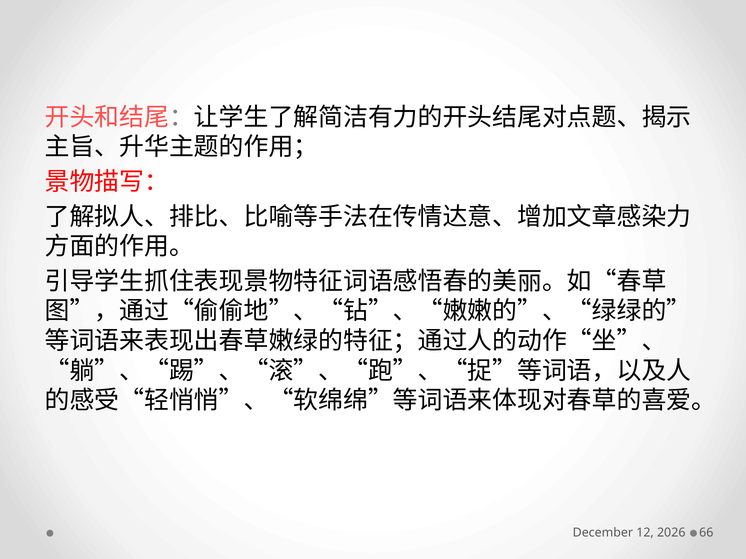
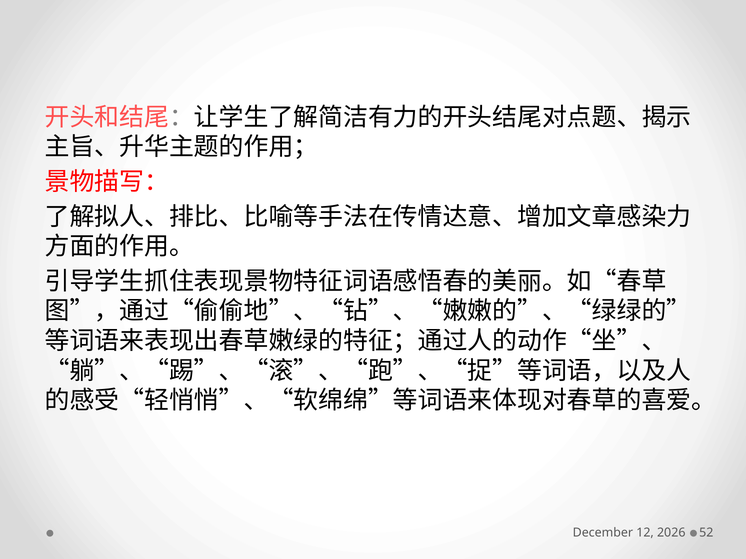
66: 66 -> 52
